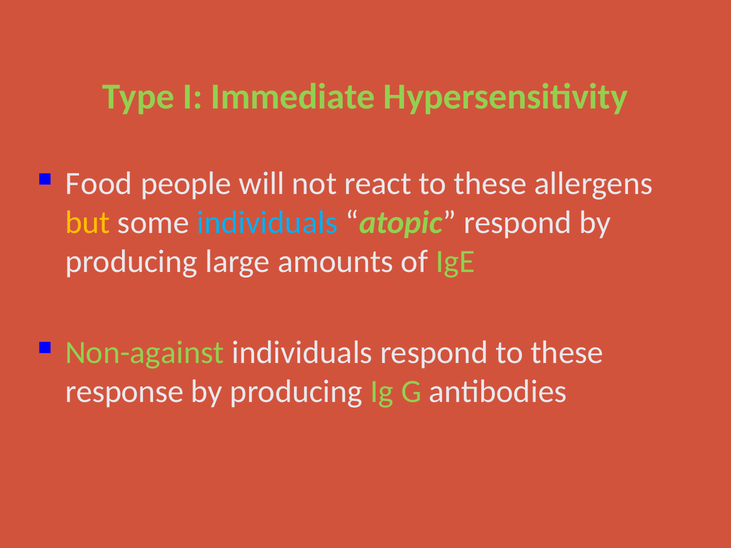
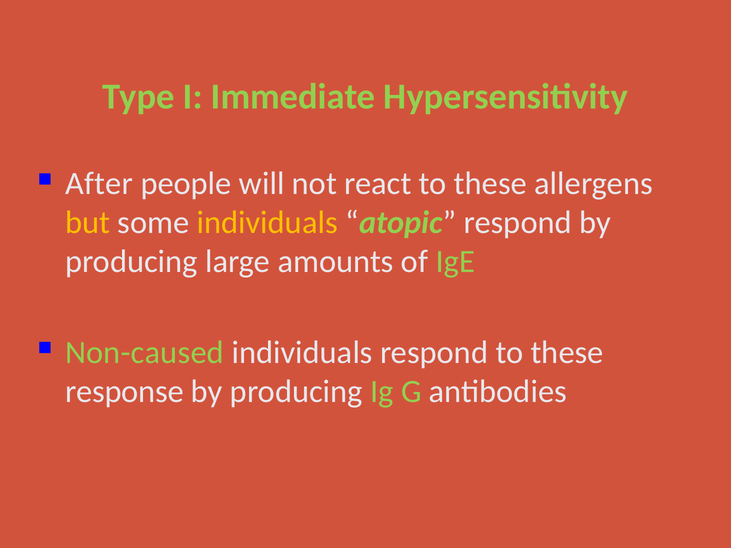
Food: Food -> After
individuals at (267, 223) colour: light blue -> yellow
Non-against: Non-against -> Non-caused
